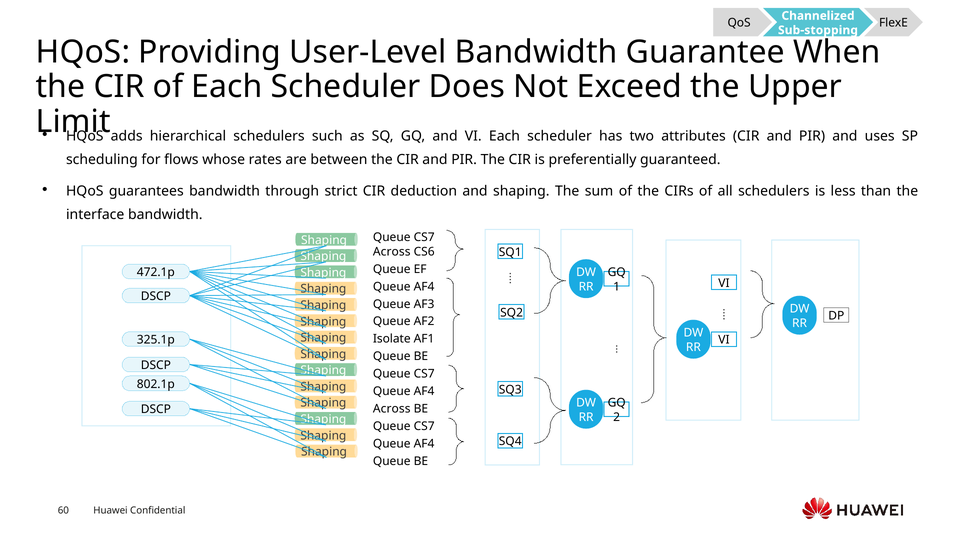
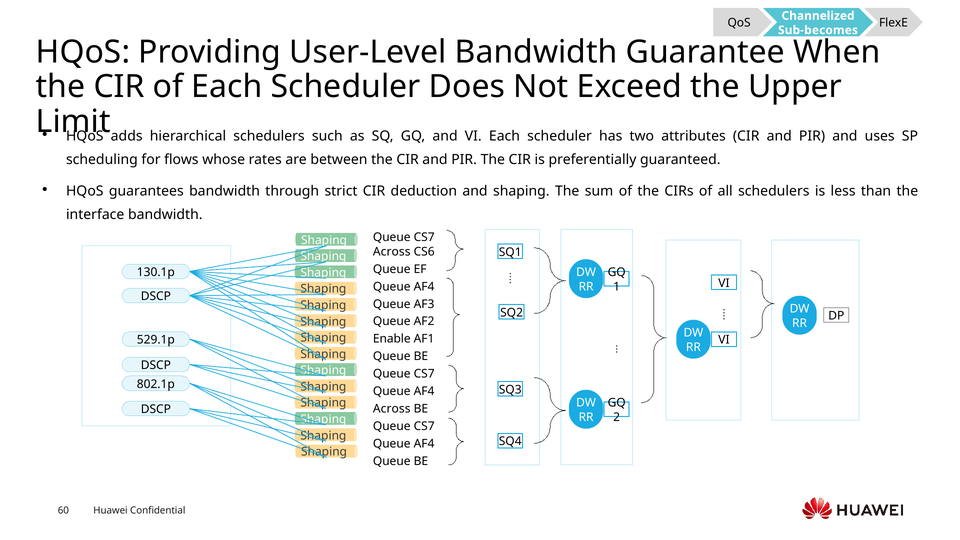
Sub-stopping: Sub-stopping -> Sub-becomes
472.1p: 472.1p -> 130.1p
Isolate: Isolate -> Enable
325.1p: 325.1p -> 529.1p
